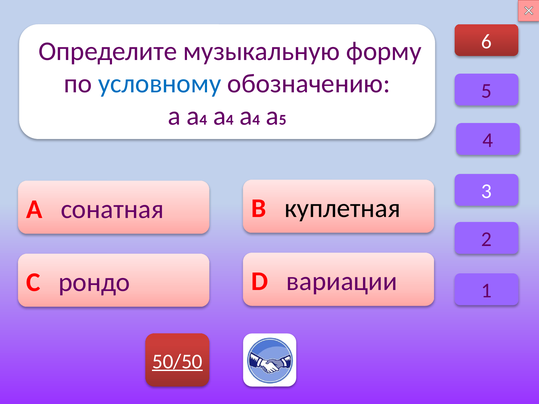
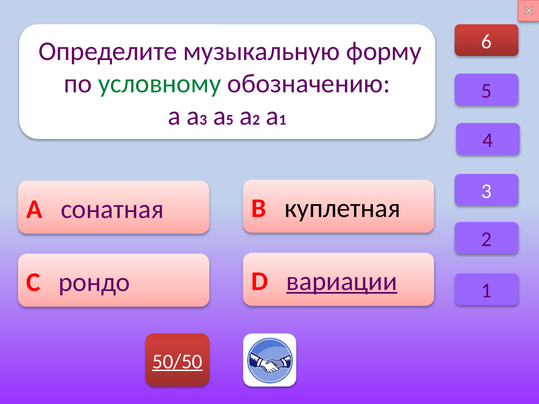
условному colour: blue -> green
a a 4: 4 -> 3
4 at (230, 120): 4 -> 5
4 at (256, 120): 4 -> 2
a 5: 5 -> 1
вариации underline: none -> present
